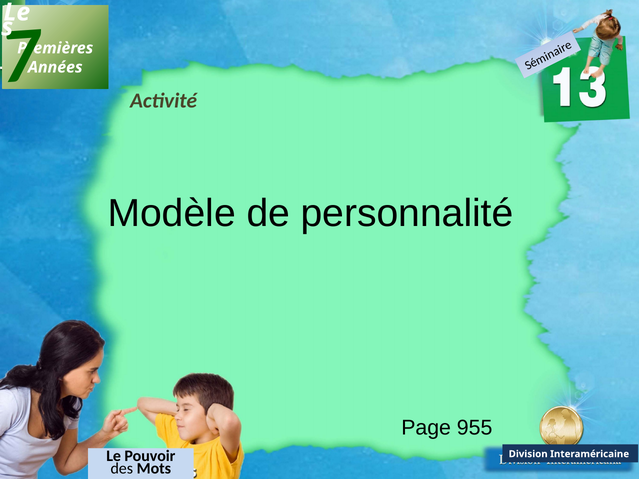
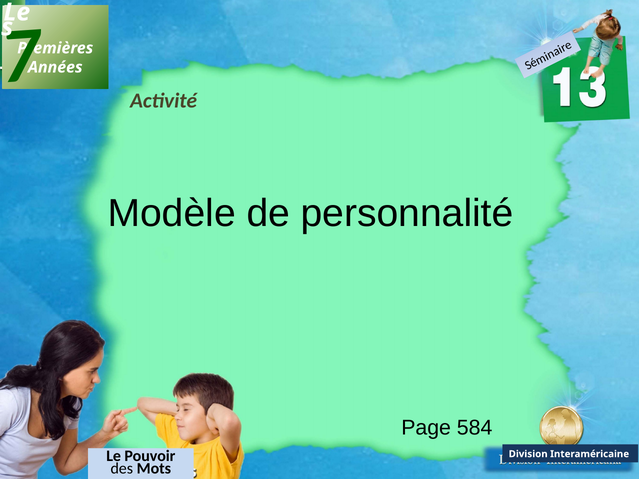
955: 955 -> 584
